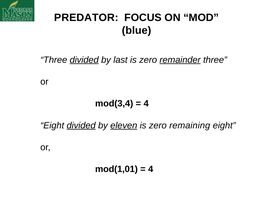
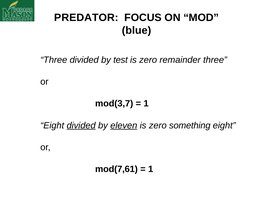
divided at (84, 60) underline: present -> none
last: last -> test
remainder underline: present -> none
mod(3,4: mod(3,4 -> mod(3,7
4 at (146, 104): 4 -> 1
remaining: remaining -> something
mod(1,01: mod(1,01 -> mod(7,61
4 at (151, 170): 4 -> 1
